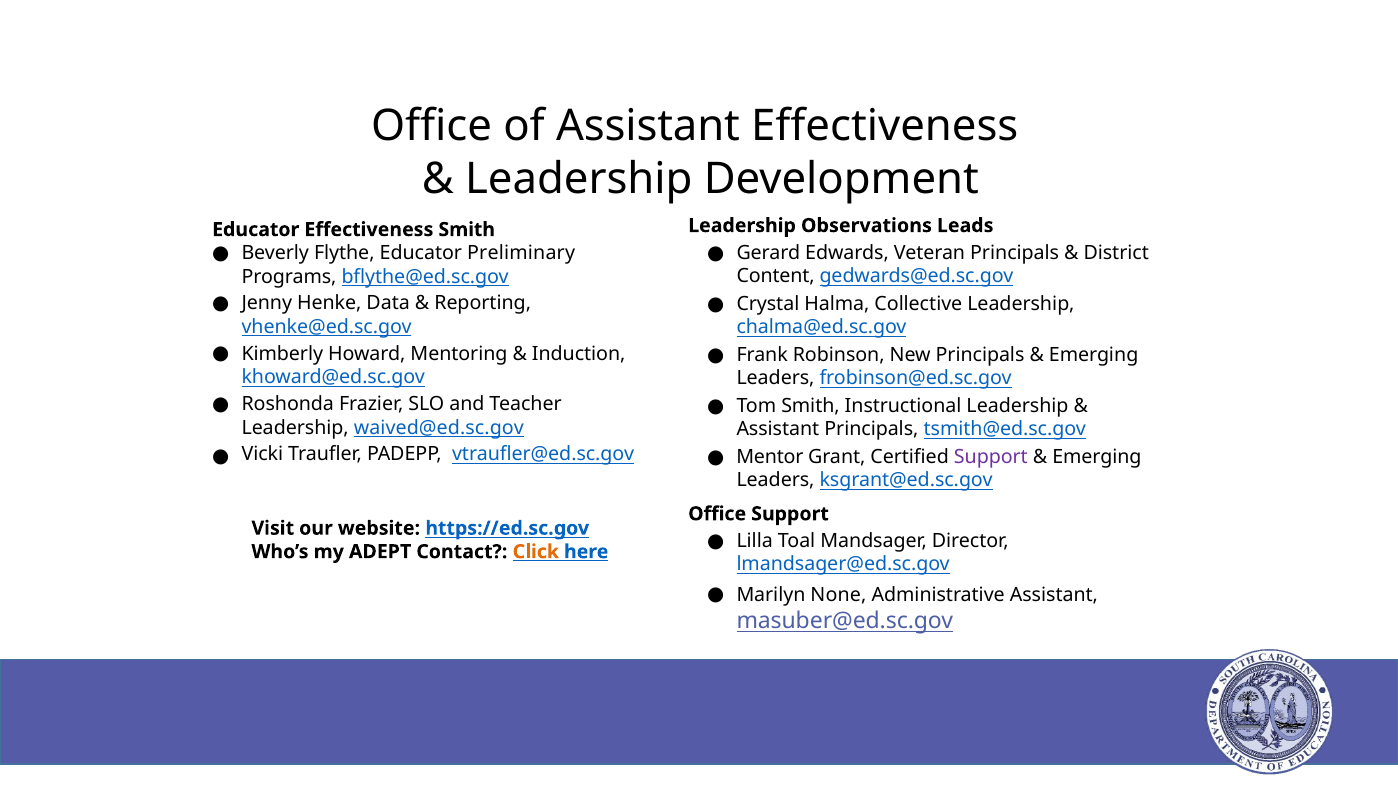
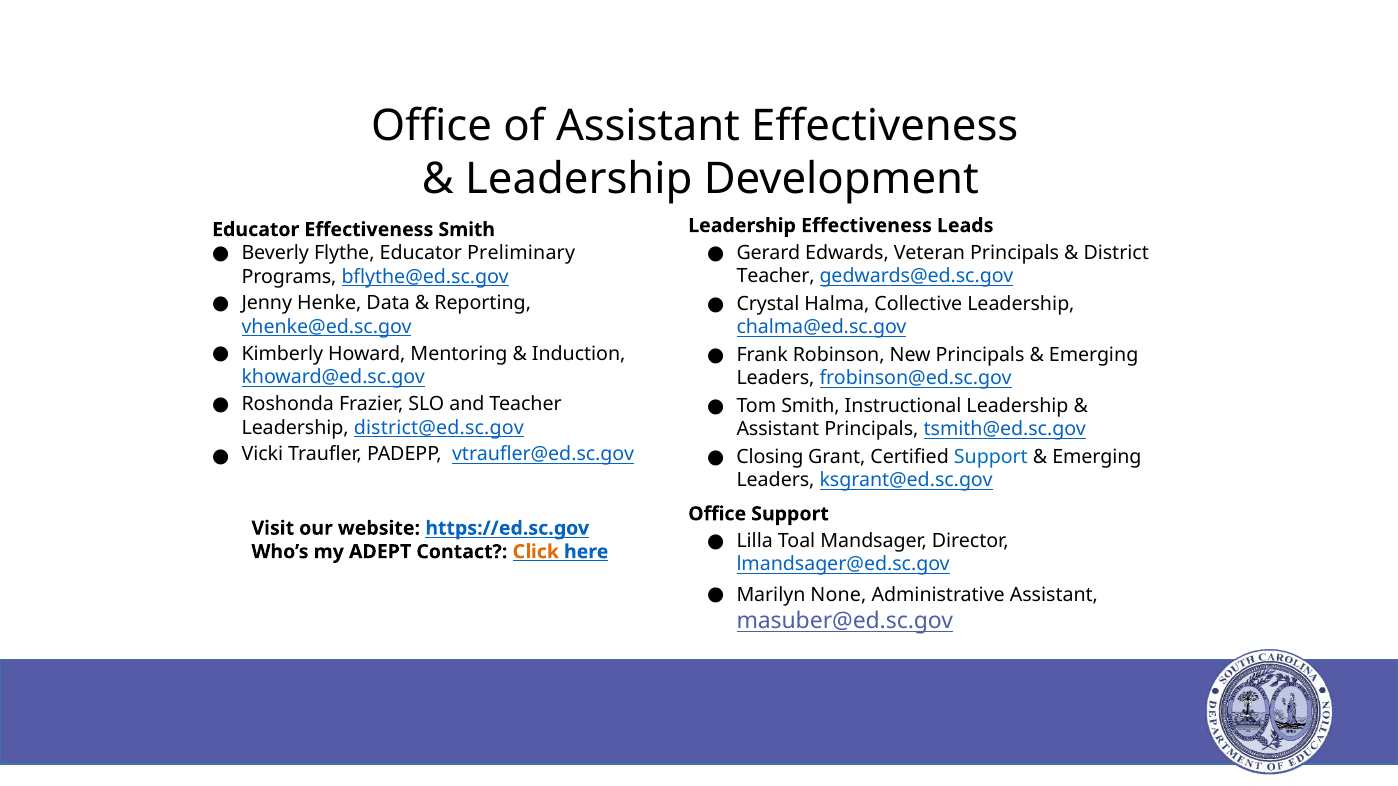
Leadership Observations: Observations -> Effectiveness
Content at (776, 276): Content -> Teacher
waived@ed.sc.gov: waived@ed.sc.gov -> district@ed.sc.gov
Mentor: Mentor -> Closing
Support at (991, 457) colour: purple -> blue
